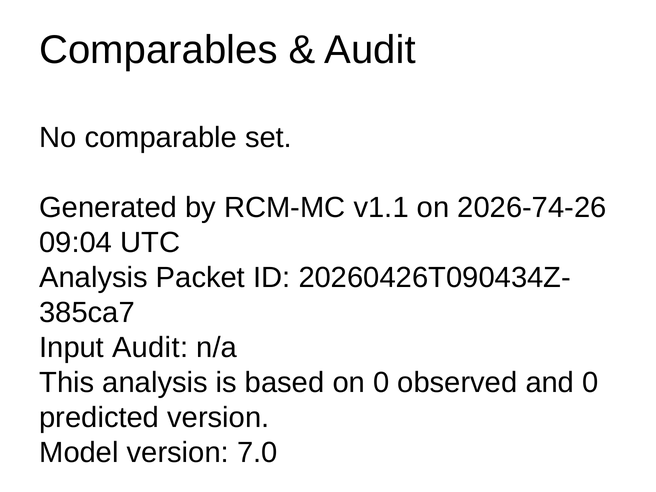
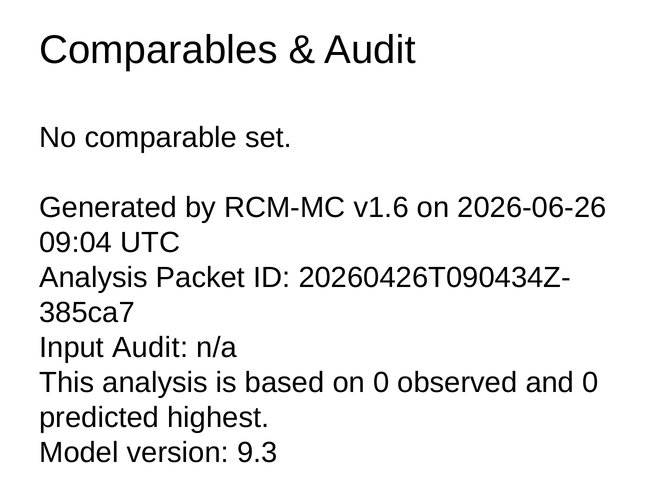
v1.1: v1.1 -> v1.6
2026-74-26: 2026-74-26 -> 2026-06-26
predicted version: version -> highest
7.0: 7.0 -> 9.3
